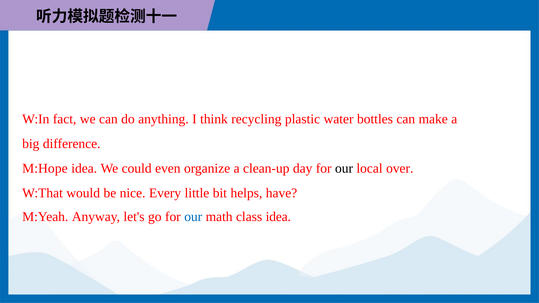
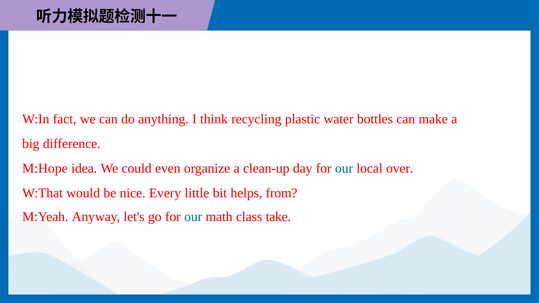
our at (344, 169) colour: black -> blue
have: have -> from
class idea: idea -> take
